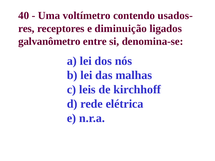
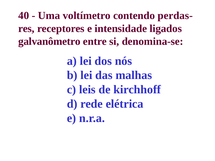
usados-: usados- -> perdas-
diminuição: diminuição -> intensidade
